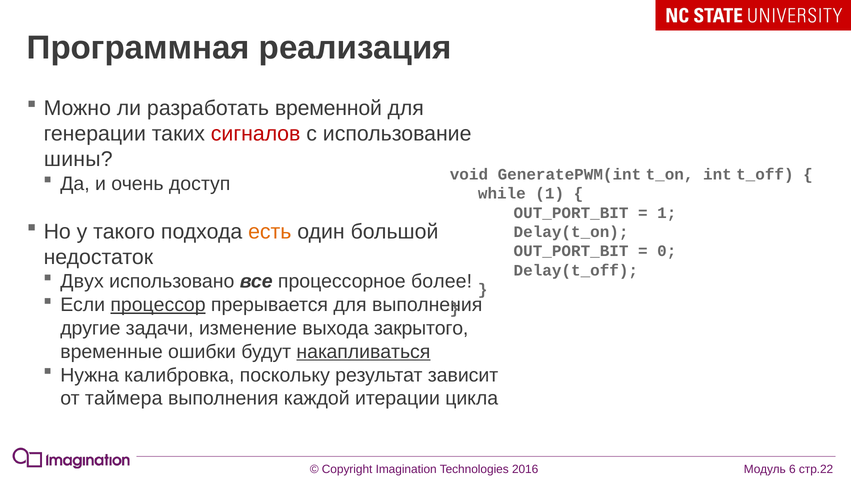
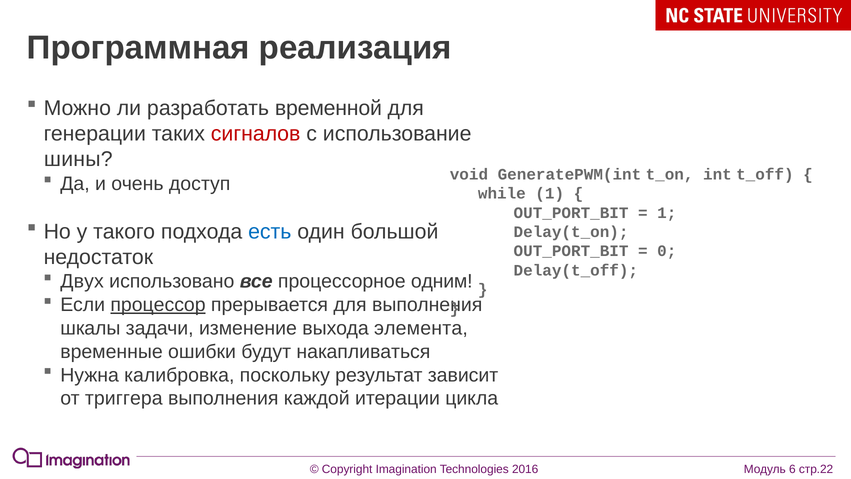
есть colour: orange -> blue
более: более -> одним
другие: другие -> шкалы
закрытого: закрытого -> элемента
накапливаться underline: present -> none
таймера: таймера -> триггера
